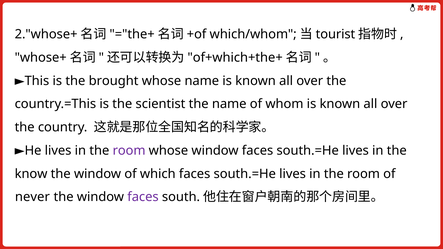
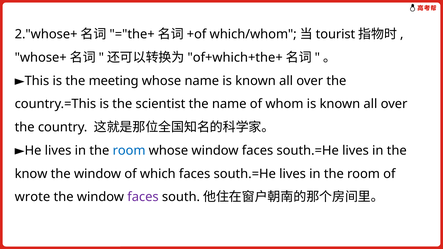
brought: brought -> meeting
room at (129, 151) colour: purple -> blue
never: never -> wrote
